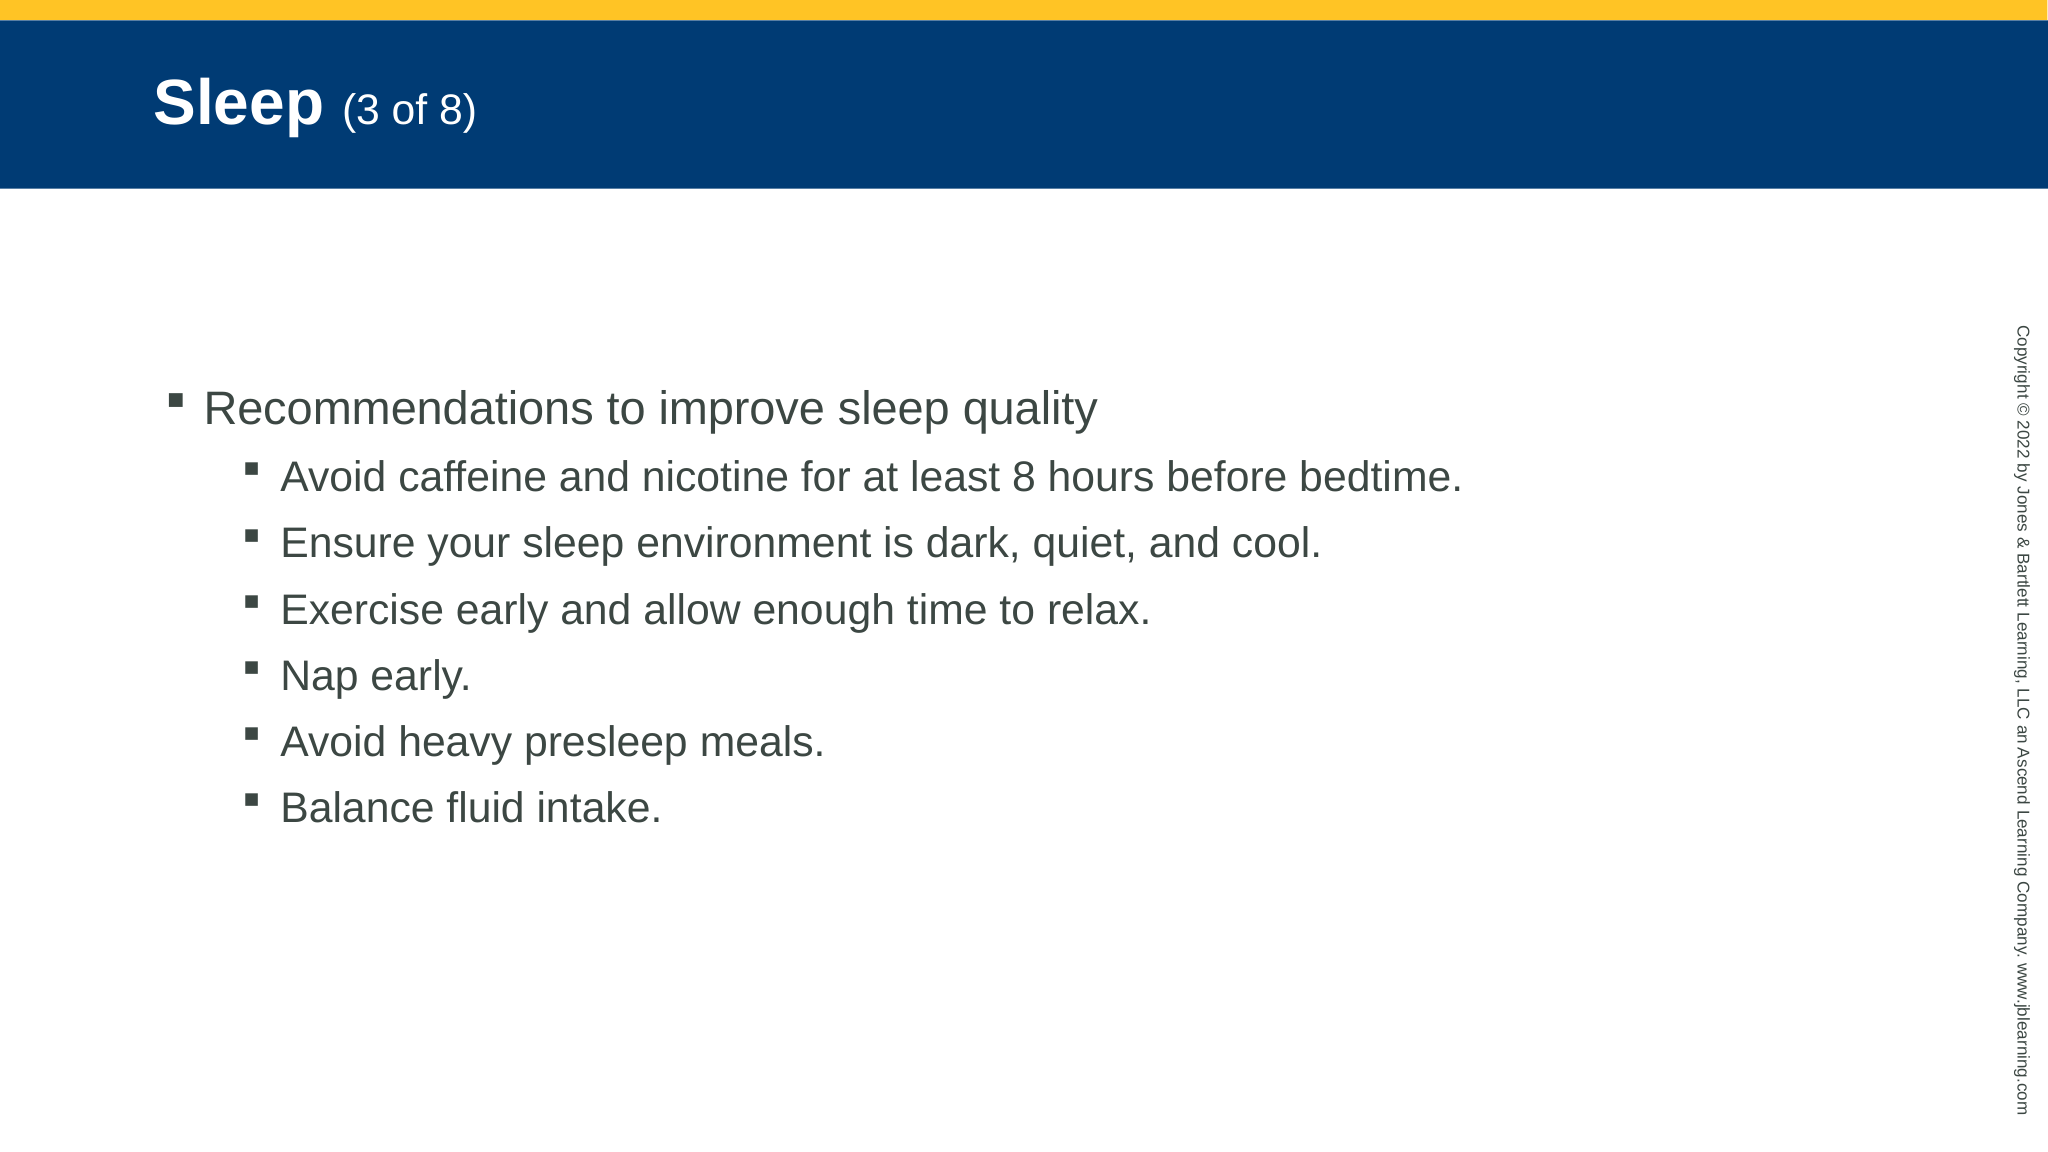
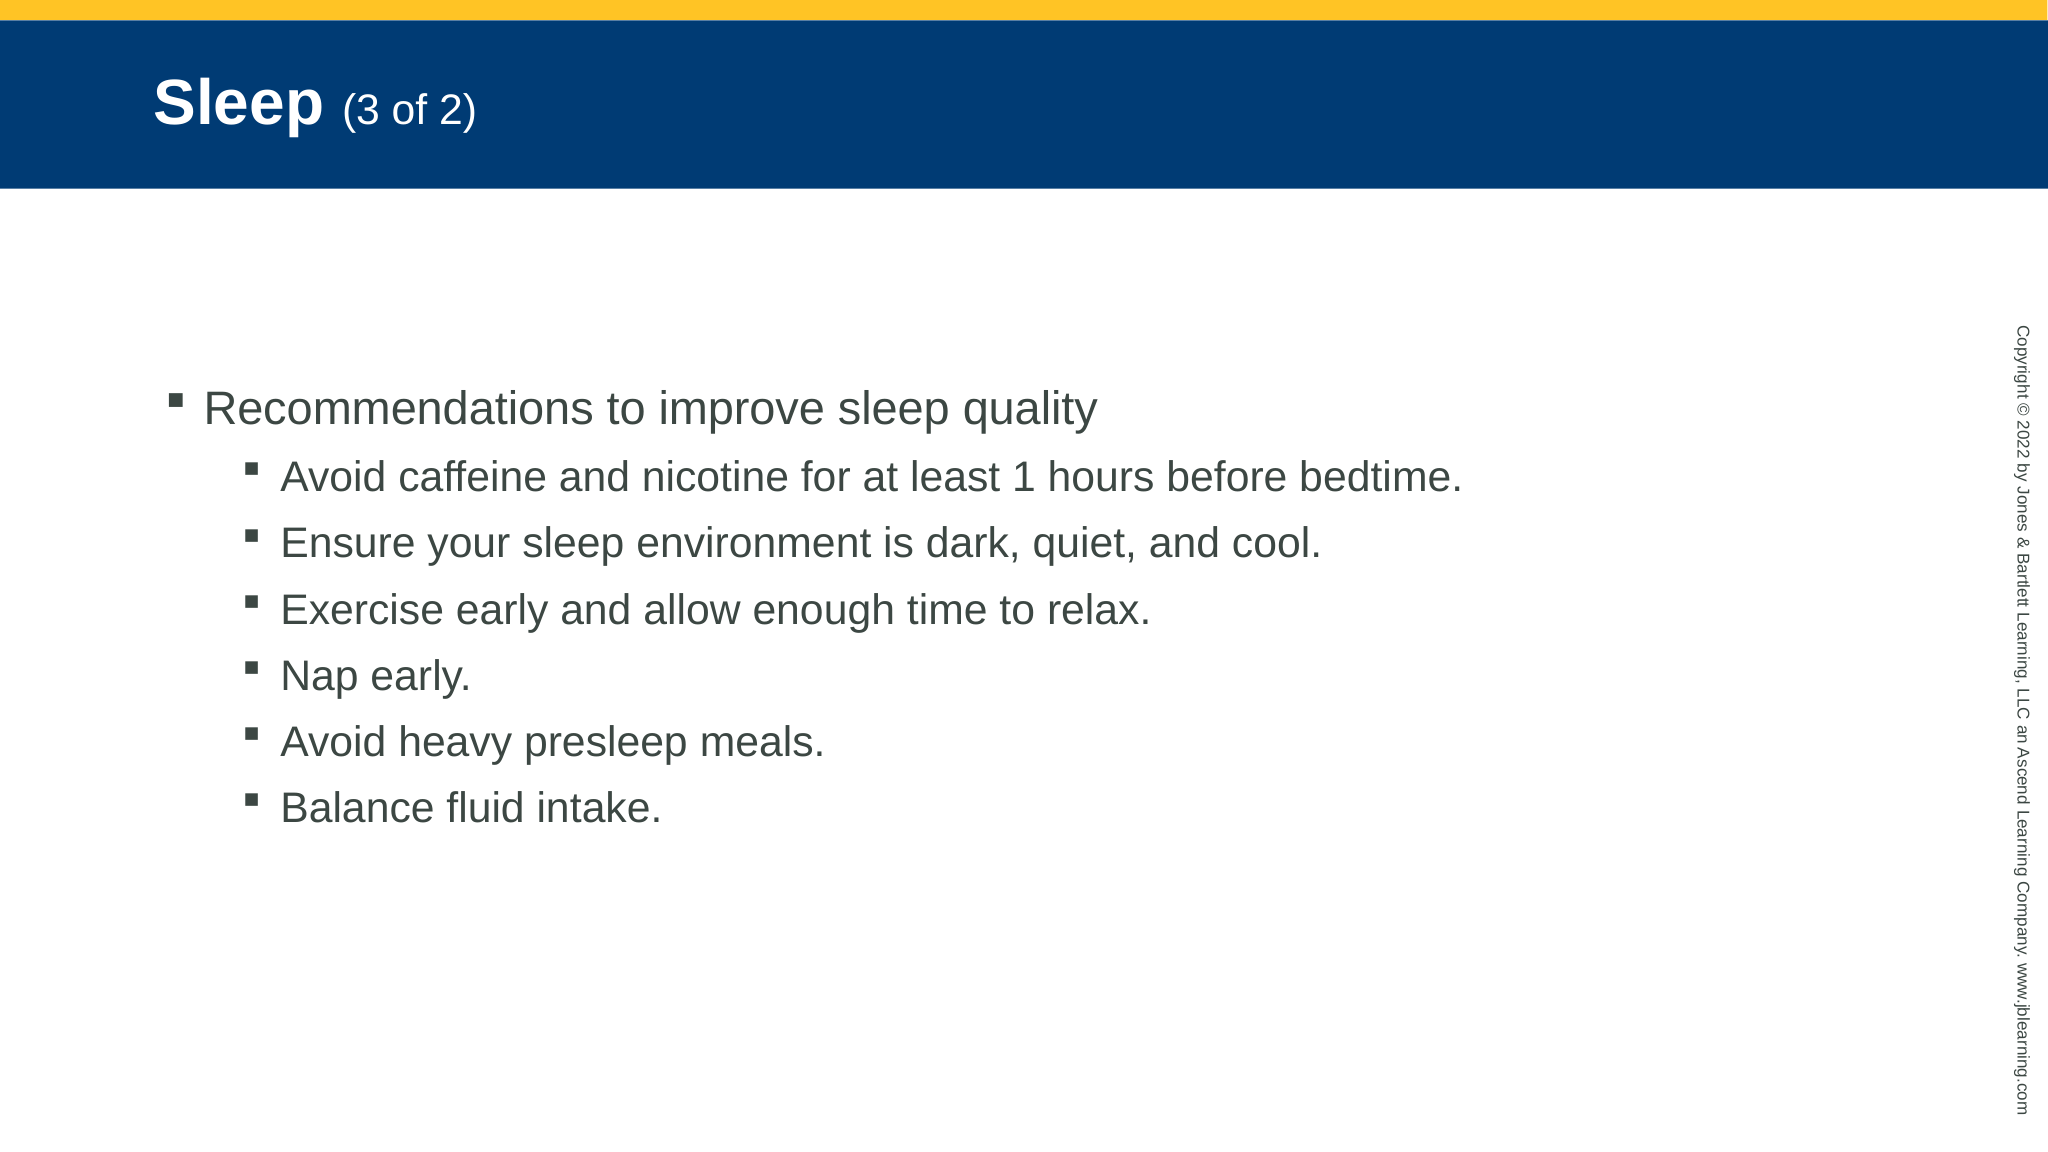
of 8: 8 -> 2
least 8: 8 -> 1
